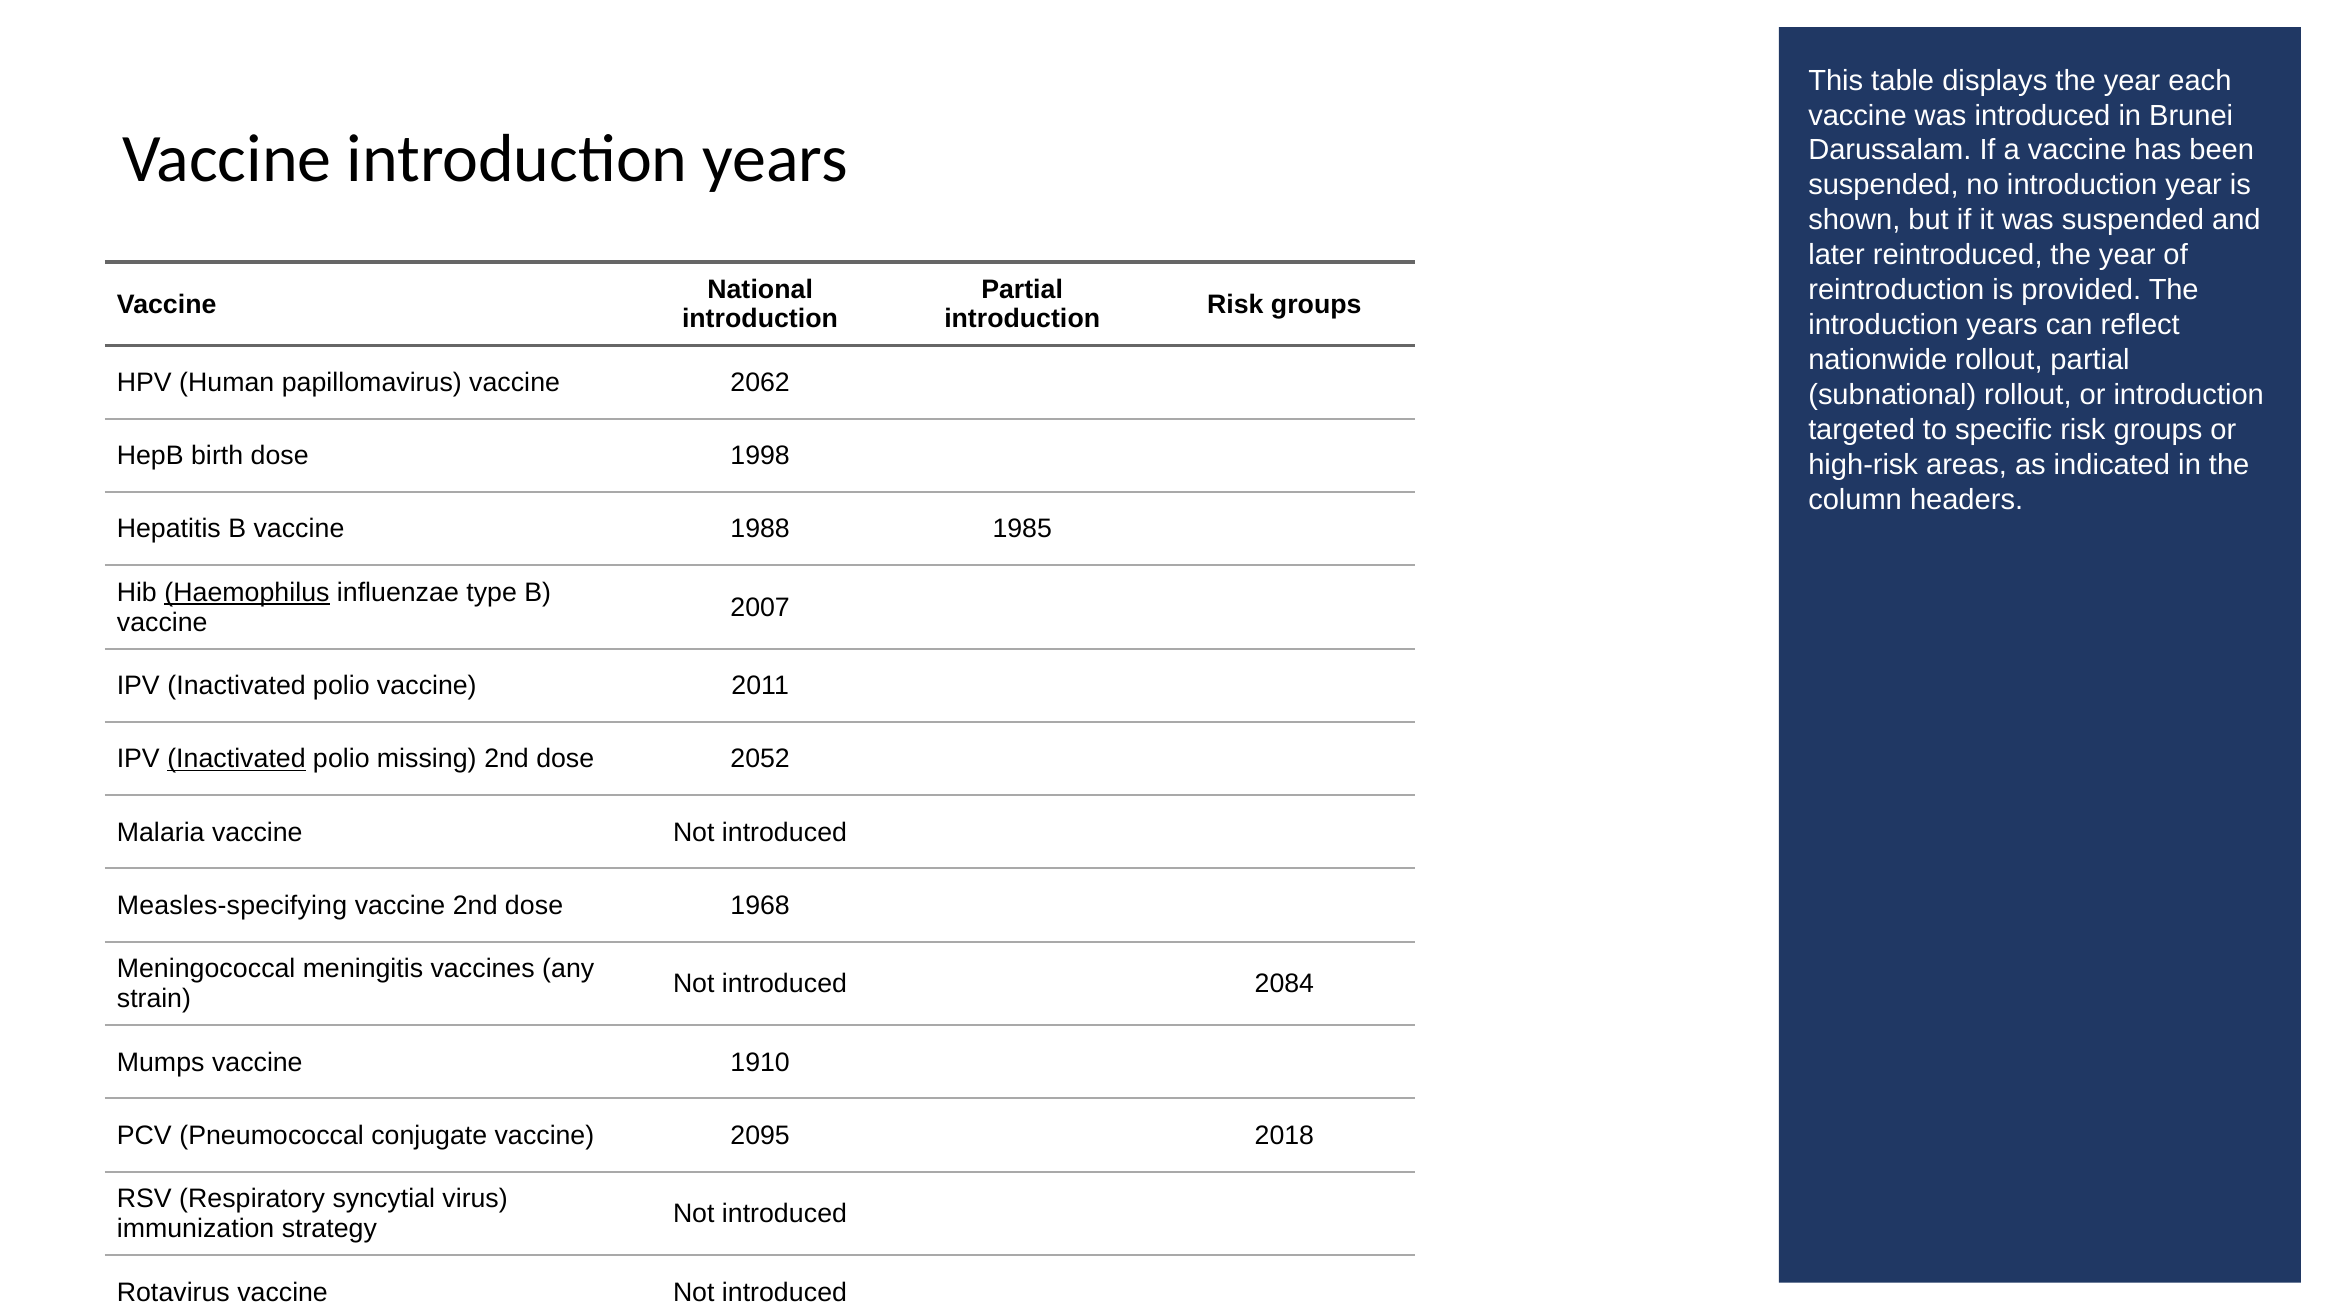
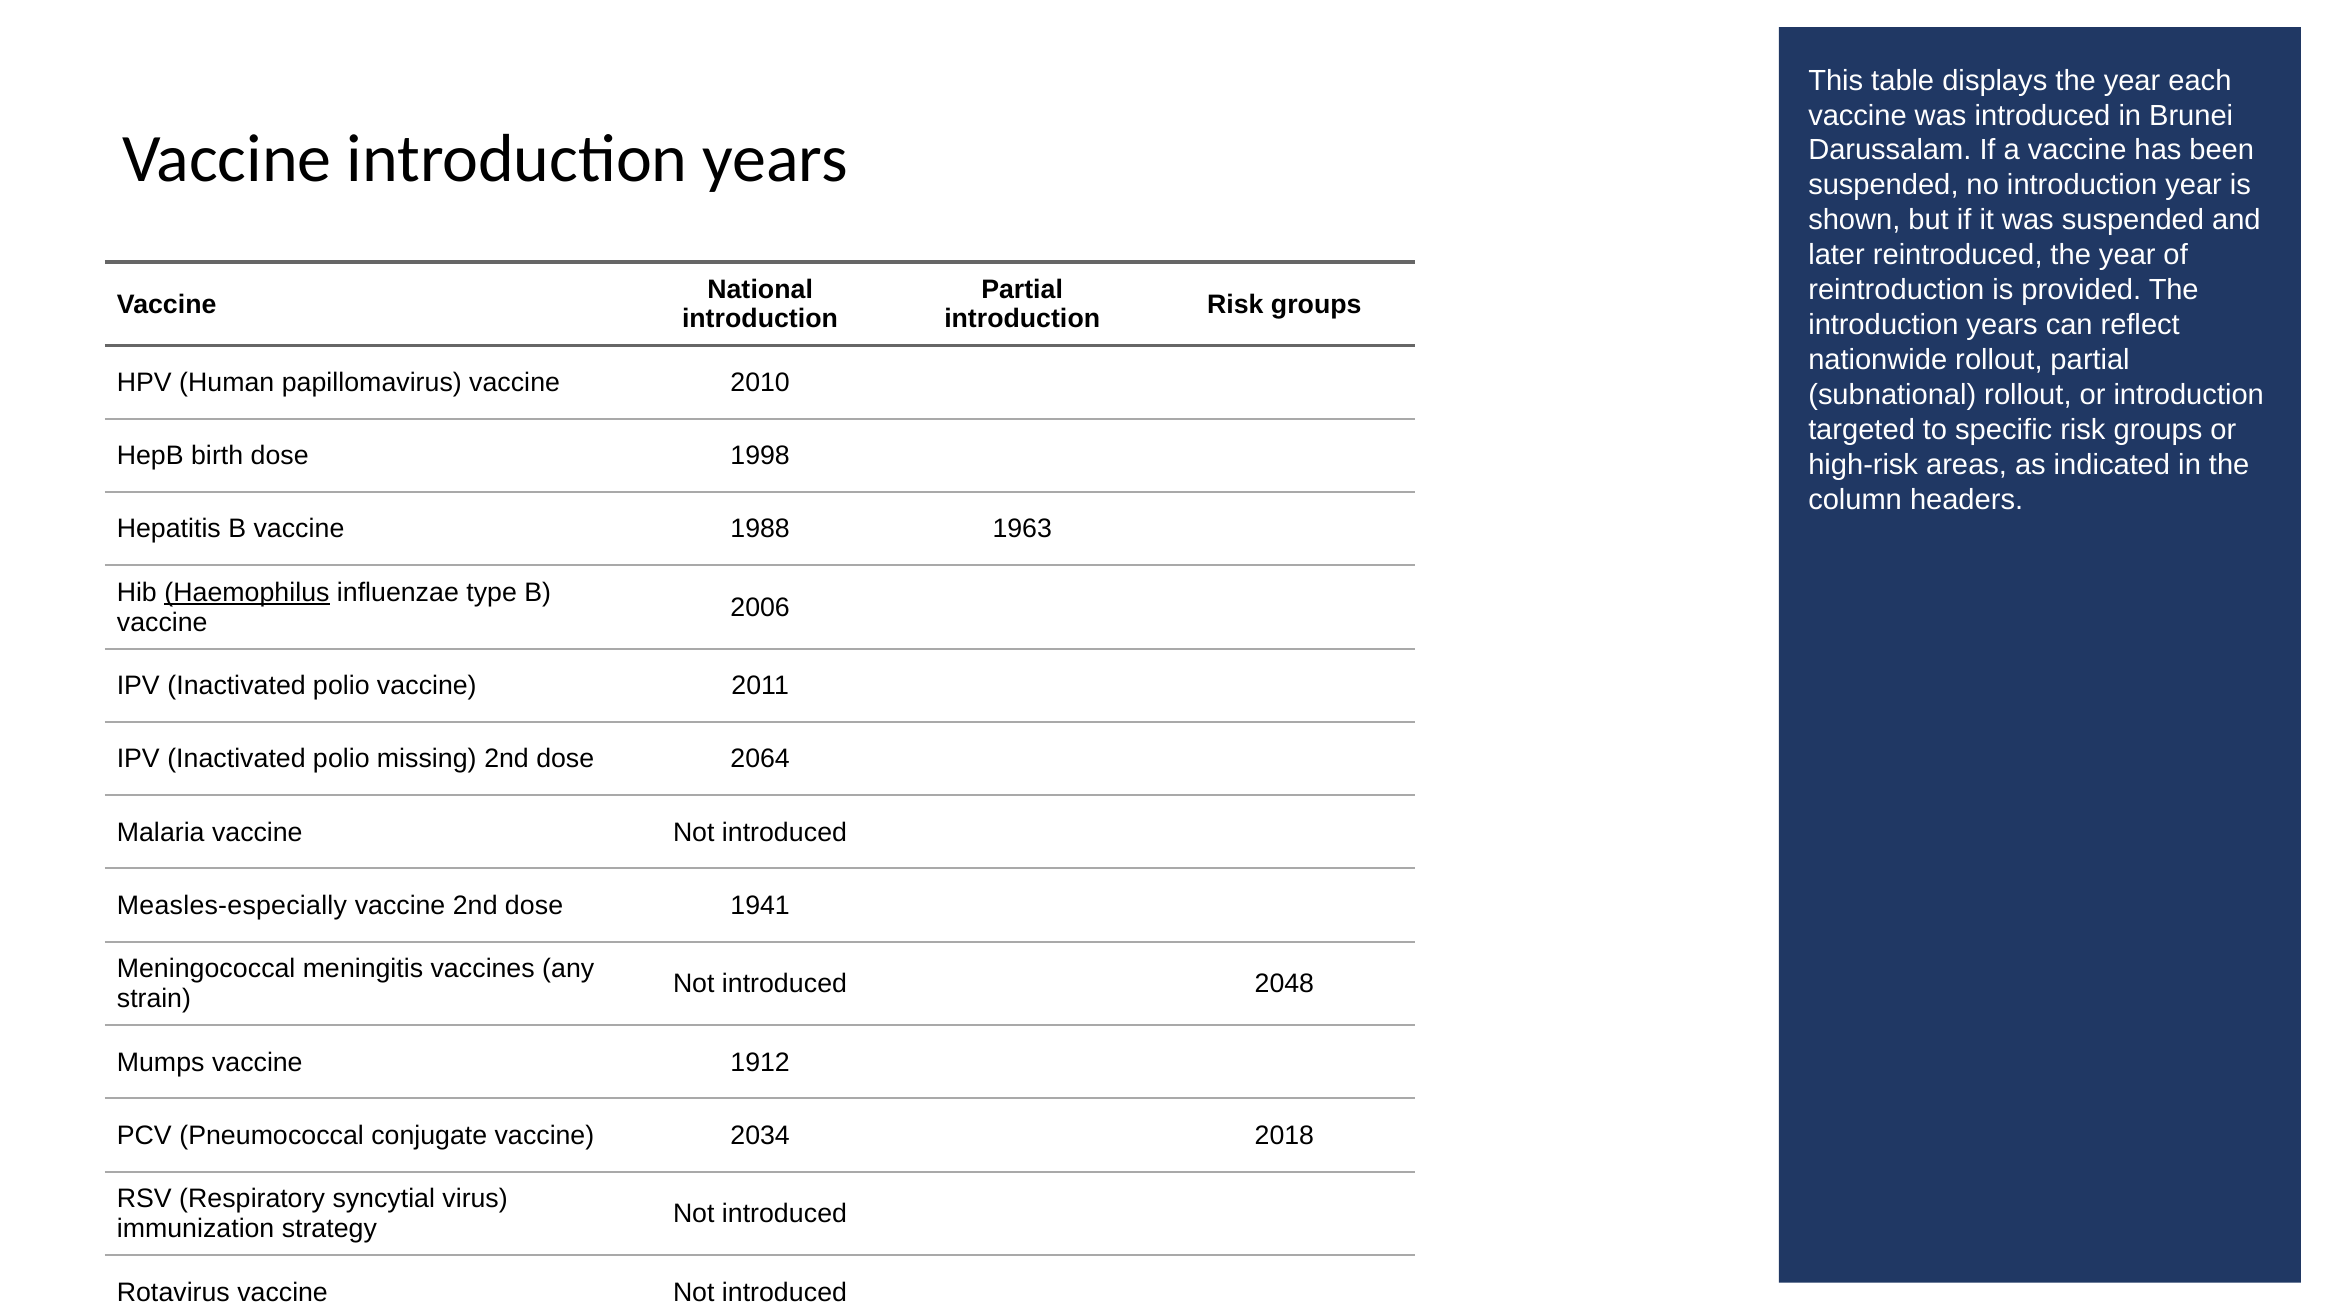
2062: 2062 -> 2010
1985: 1985 -> 1963
2007: 2007 -> 2006
Inactivated at (236, 759) underline: present -> none
2052: 2052 -> 2064
Measles-specifying: Measles-specifying -> Measles-especially
1968: 1968 -> 1941
2084: 2084 -> 2048
1910: 1910 -> 1912
2095: 2095 -> 2034
